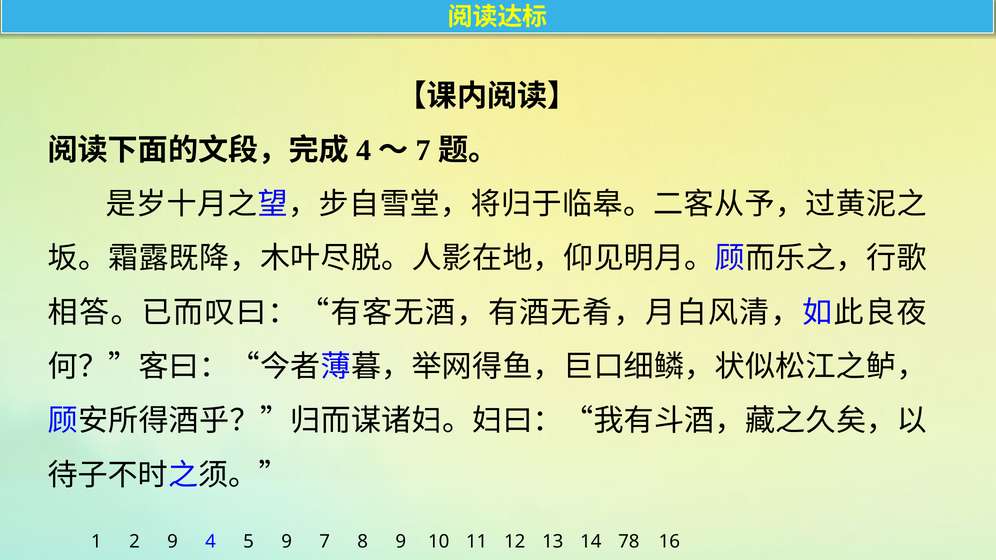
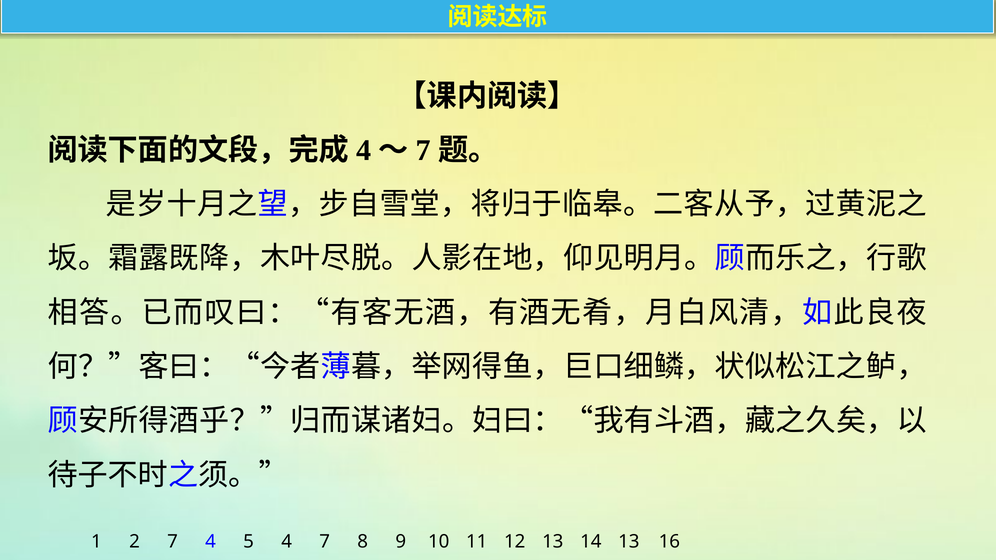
2 9: 9 -> 7
5 9: 9 -> 4
14 78: 78 -> 13
